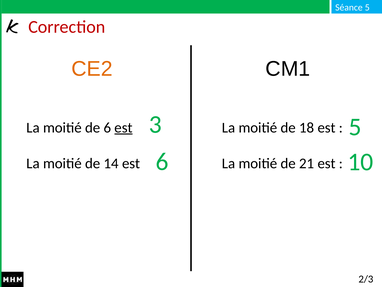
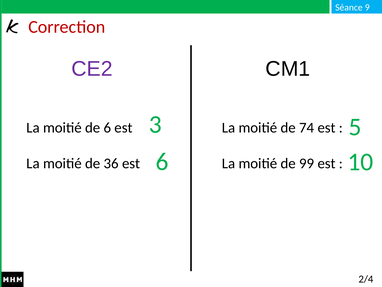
5 at (367, 7): 5 -> 9
CE2 colour: orange -> purple
est at (123, 127) underline: present -> none
18: 18 -> 74
14: 14 -> 36
21: 21 -> 99
2/3: 2/3 -> 2/4
